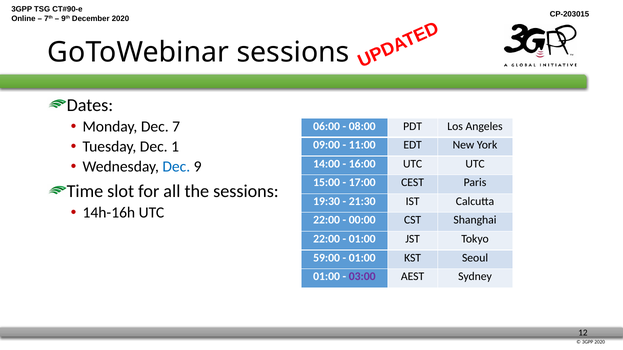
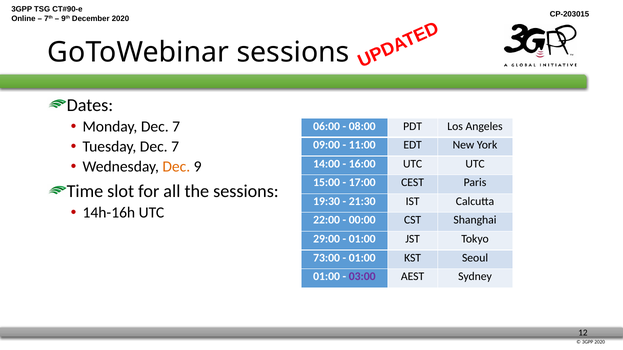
Tuesday Dec 1: 1 -> 7
Dec at (176, 167) colour: blue -> orange
22:00 at (327, 239): 22:00 -> 29:00
59:00: 59:00 -> 73:00
